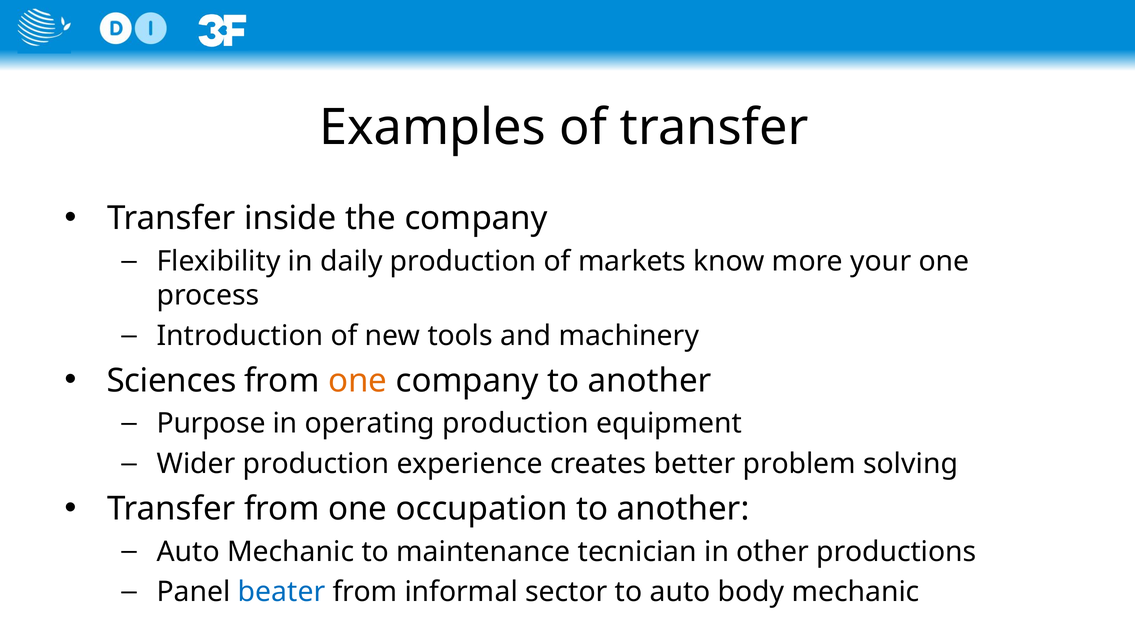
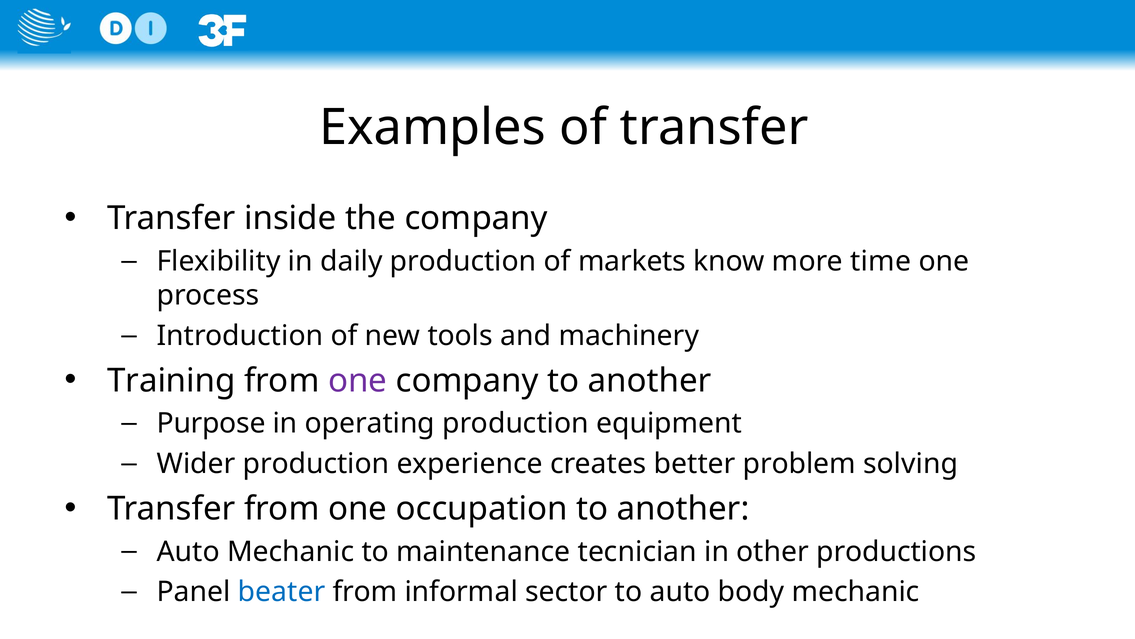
your: your -> time
Sciences: Sciences -> Training
one at (358, 380) colour: orange -> purple
